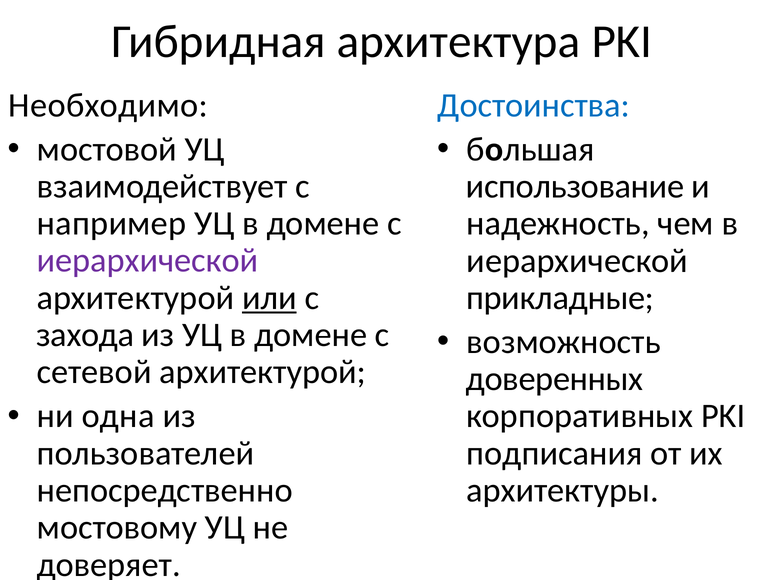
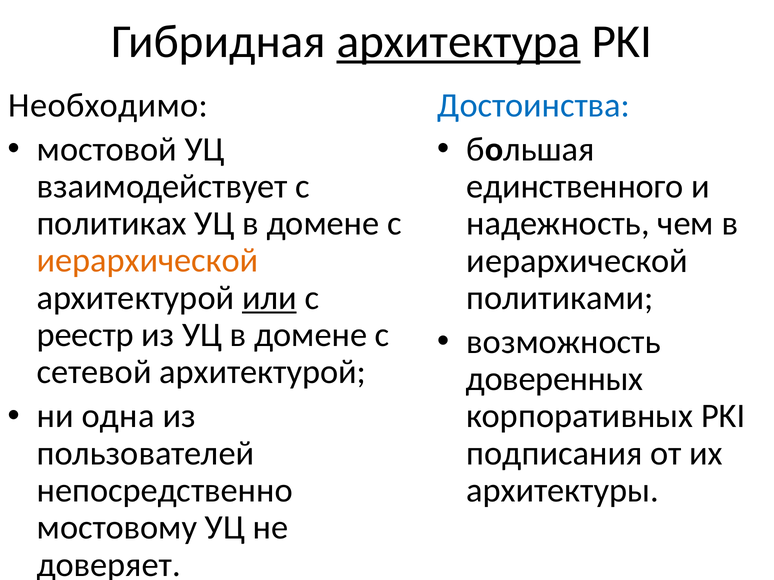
архитектура underline: none -> present
использование: использование -> единственного
например: например -> политиках
иерархической at (148, 261) colour: purple -> orange
прикладные: прикладные -> политиками
захода: захода -> реестр
